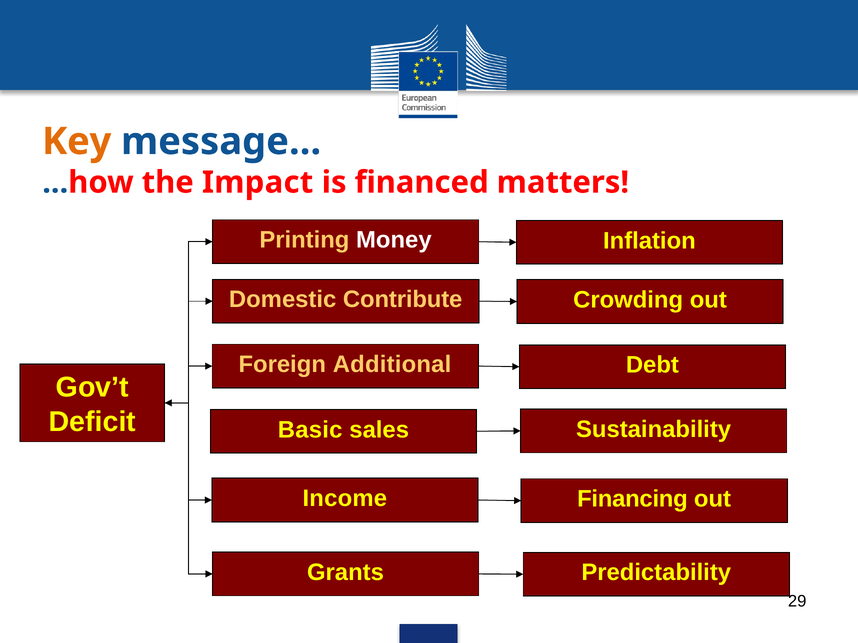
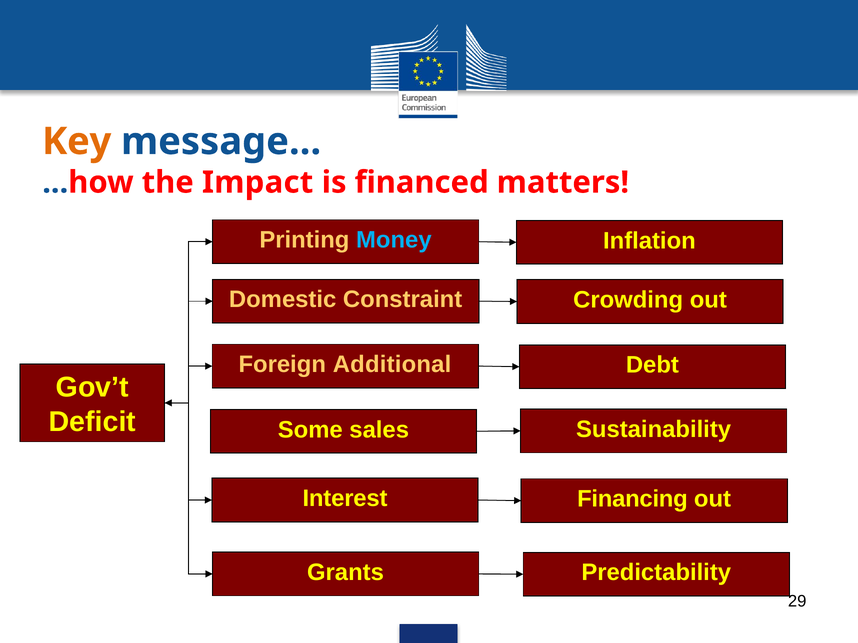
Money colour: white -> light blue
Contribute: Contribute -> Constraint
Basic: Basic -> Some
Income: Income -> Interest
